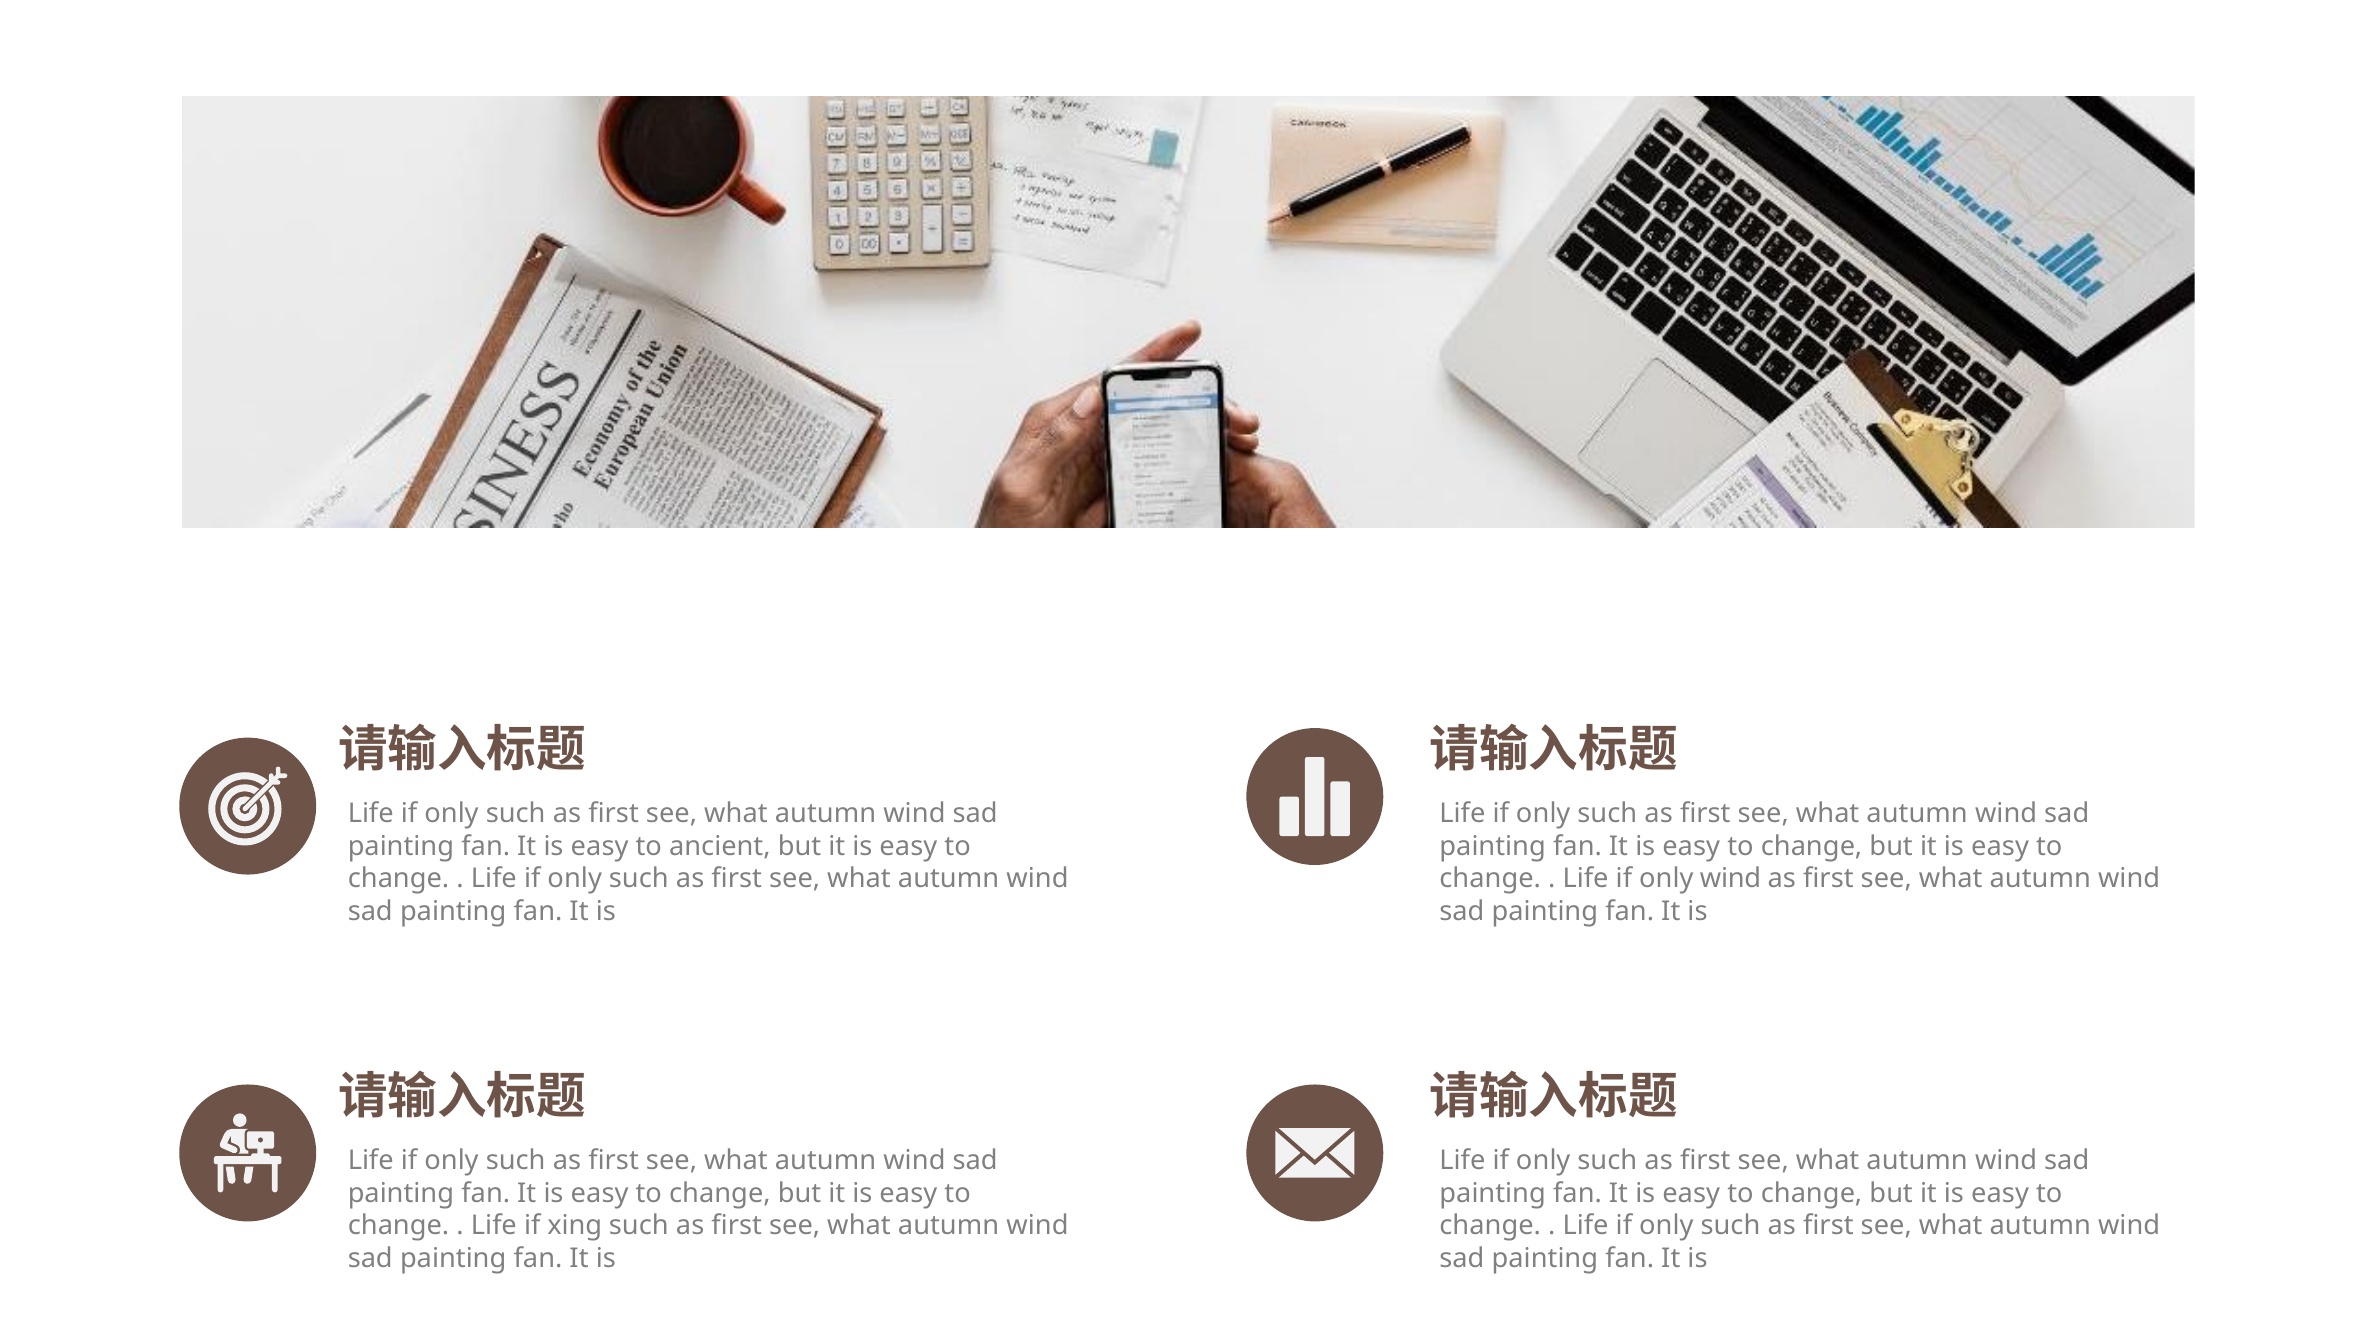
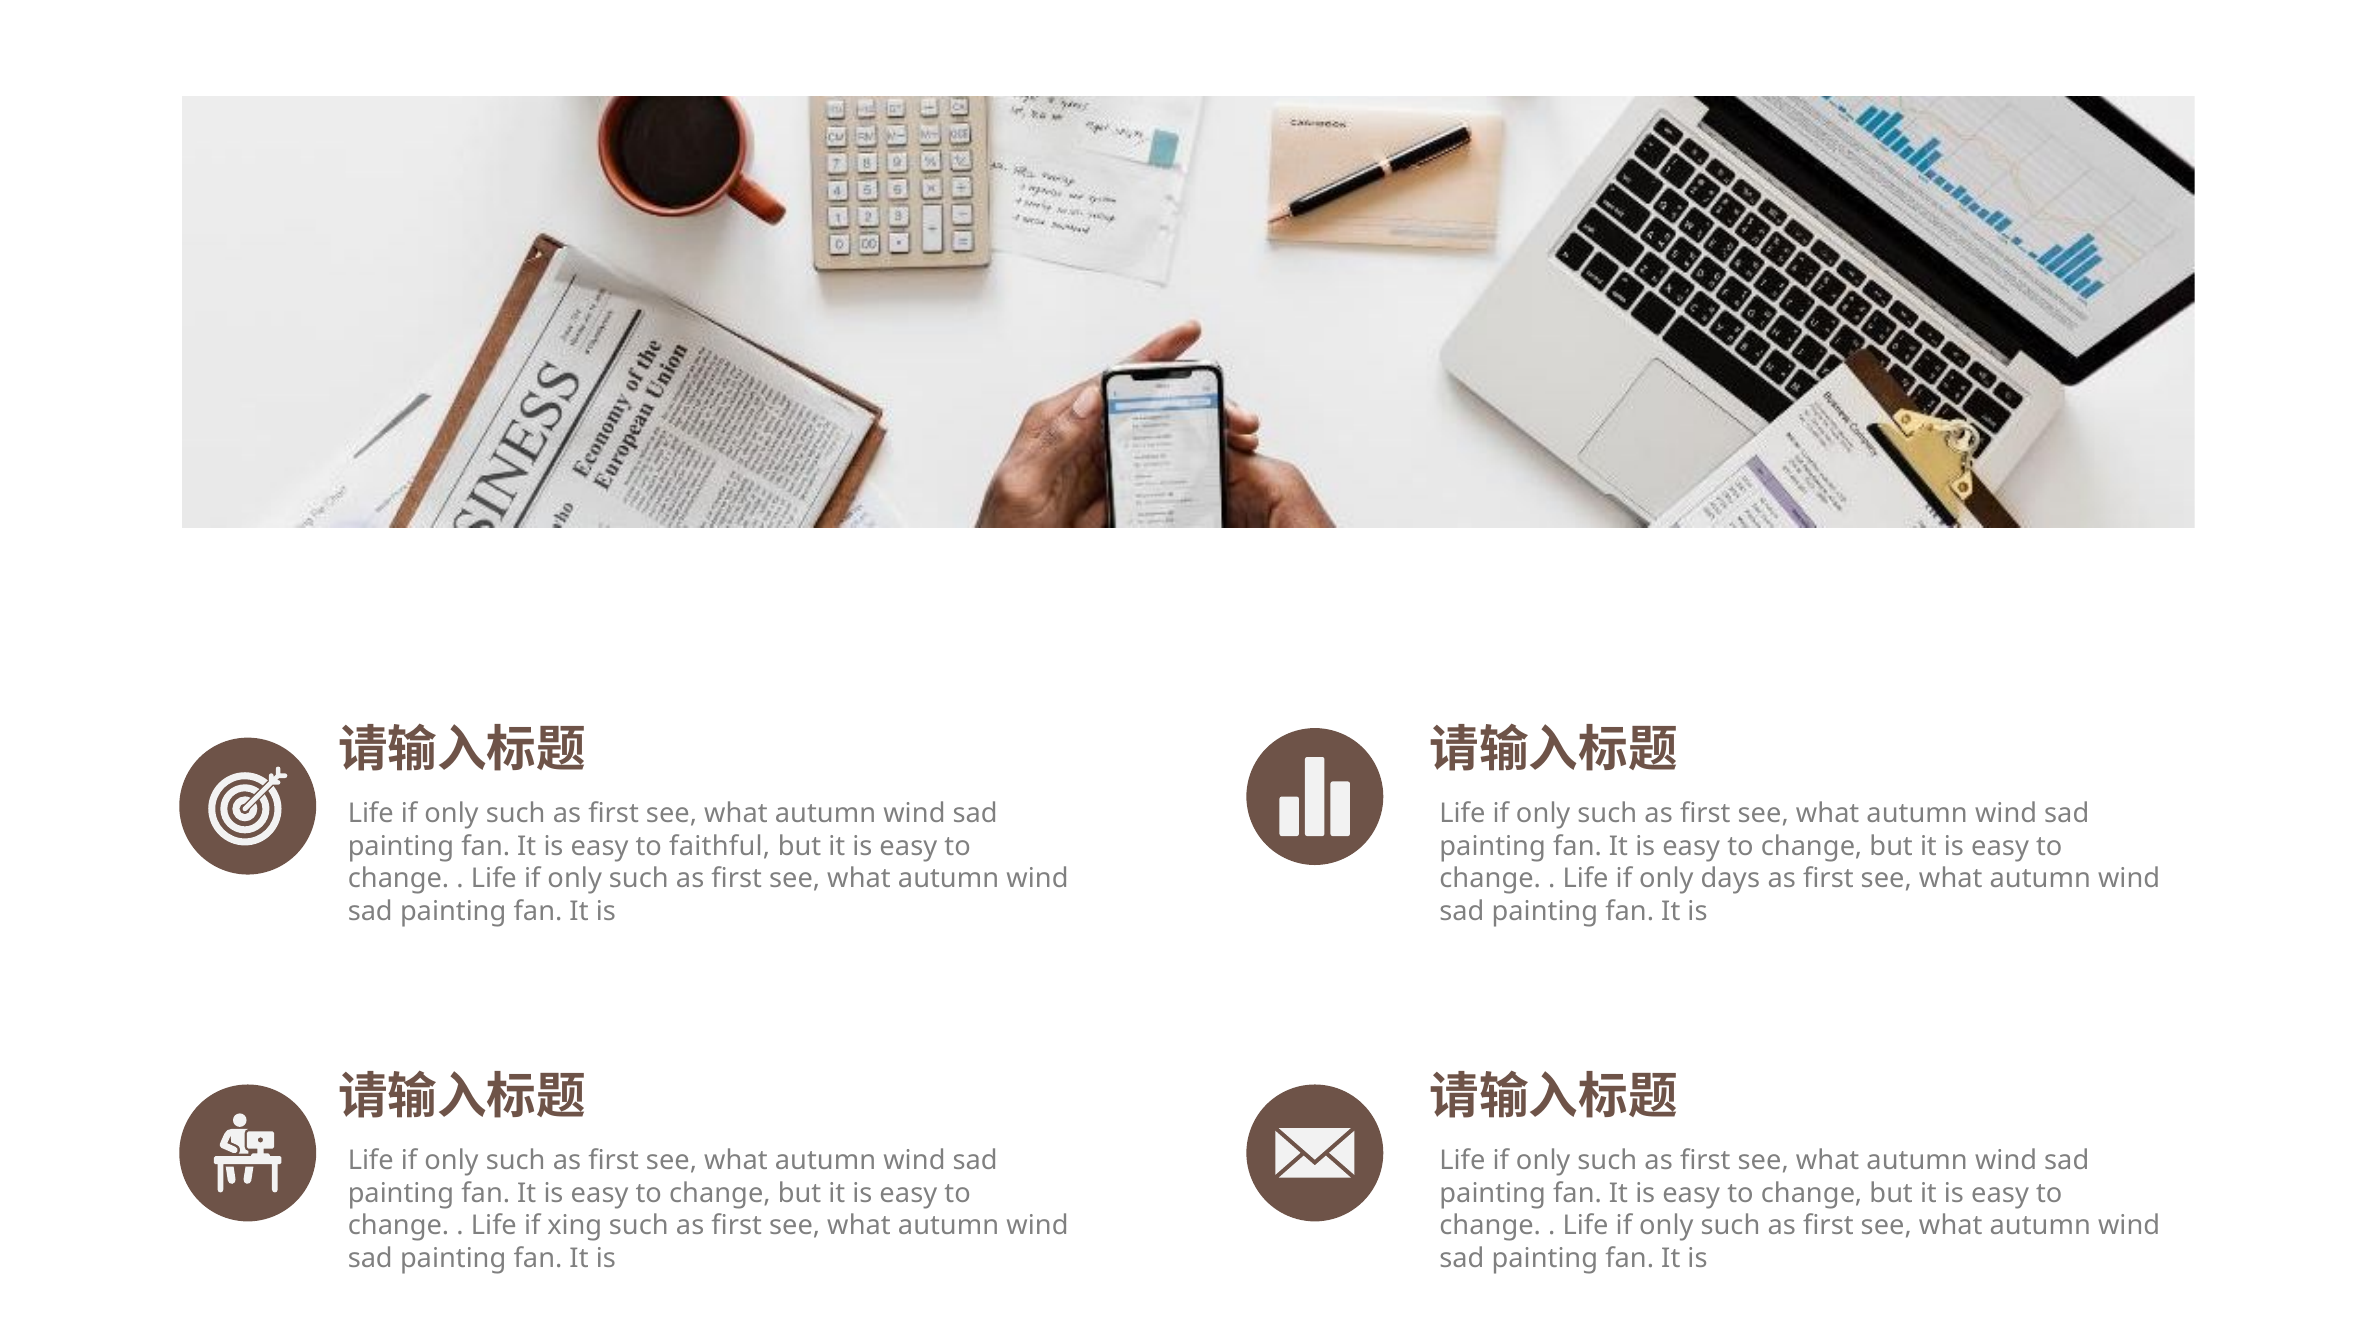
ancient: ancient -> faithful
only wind: wind -> days
